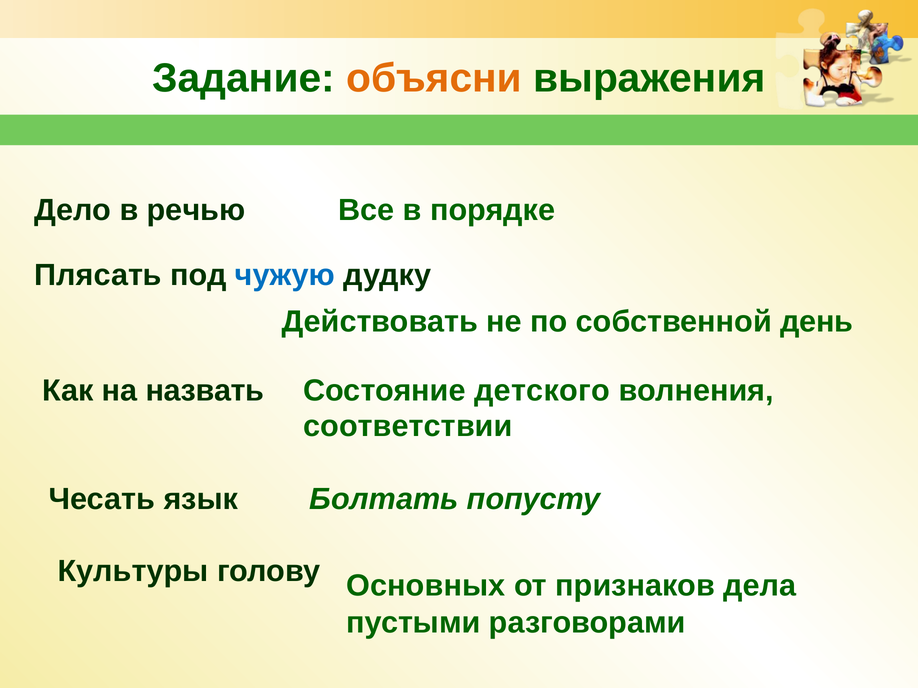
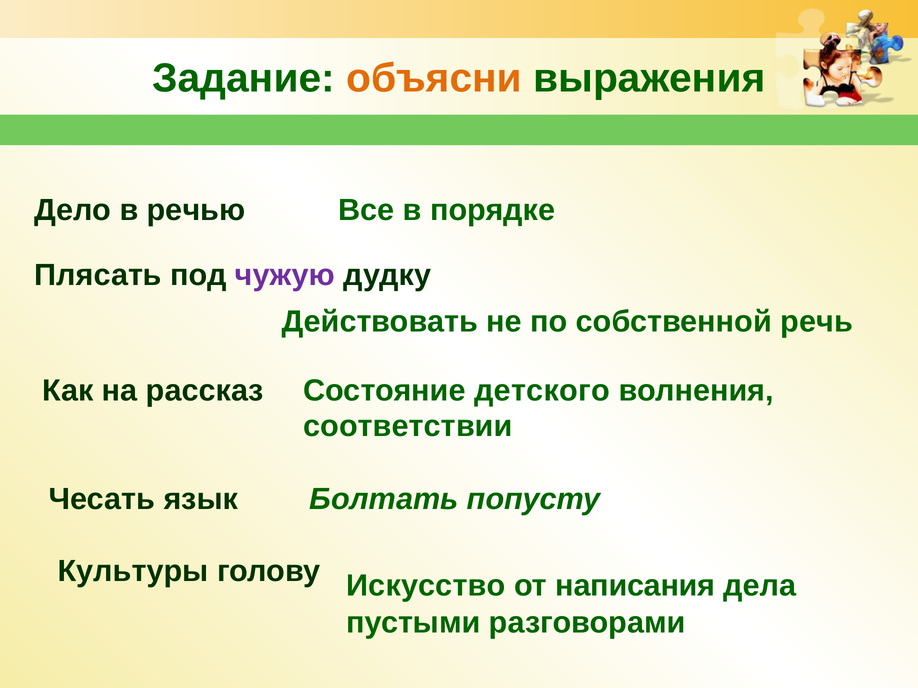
чужую colour: blue -> purple
день: день -> речь
назвать: назвать -> рассказ
Основных: Основных -> Искусство
признаков: признаков -> написания
